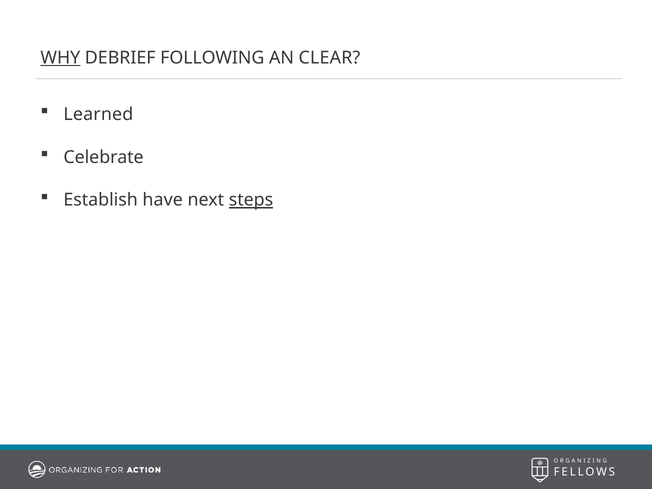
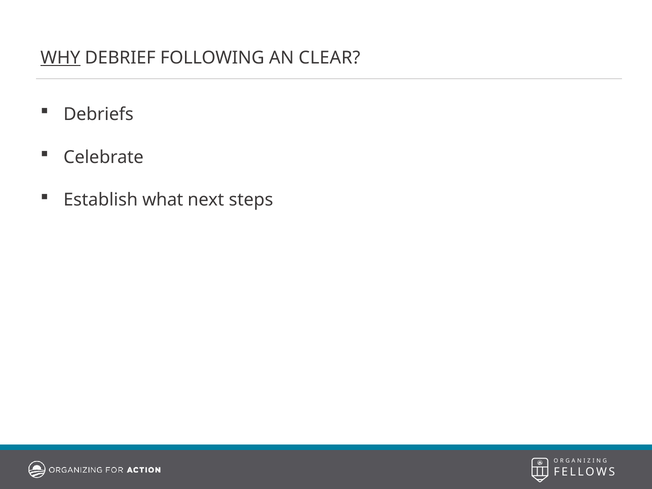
Learned: Learned -> Debriefs
have: have -> what
steps underline: present -> none
